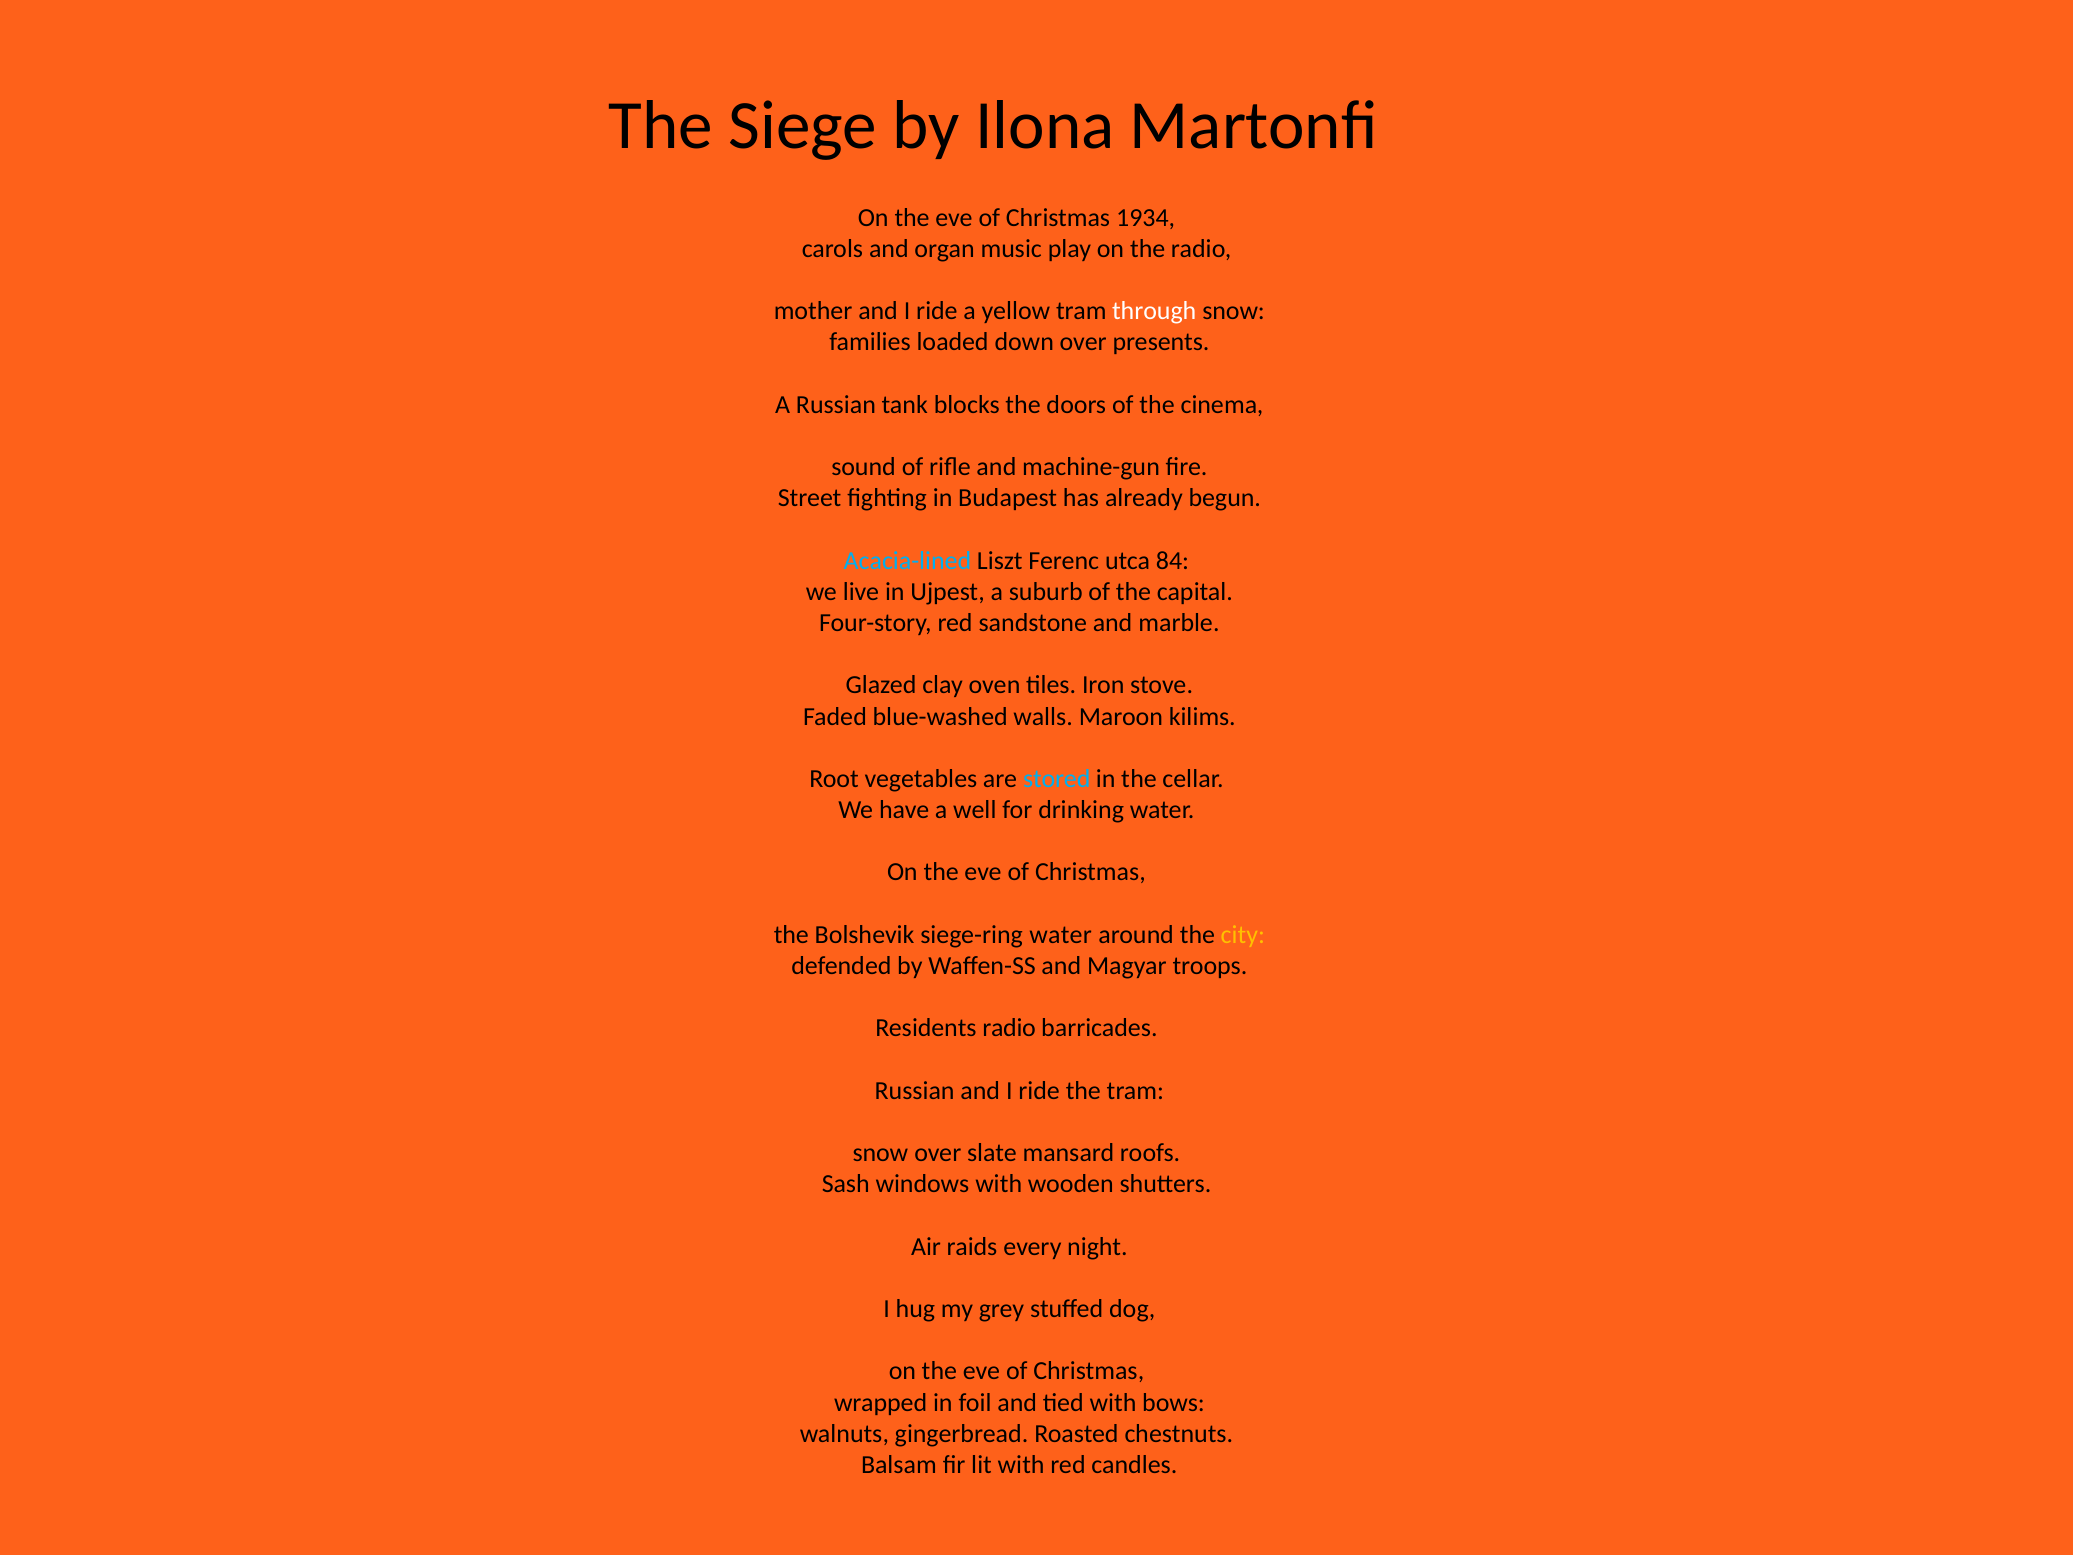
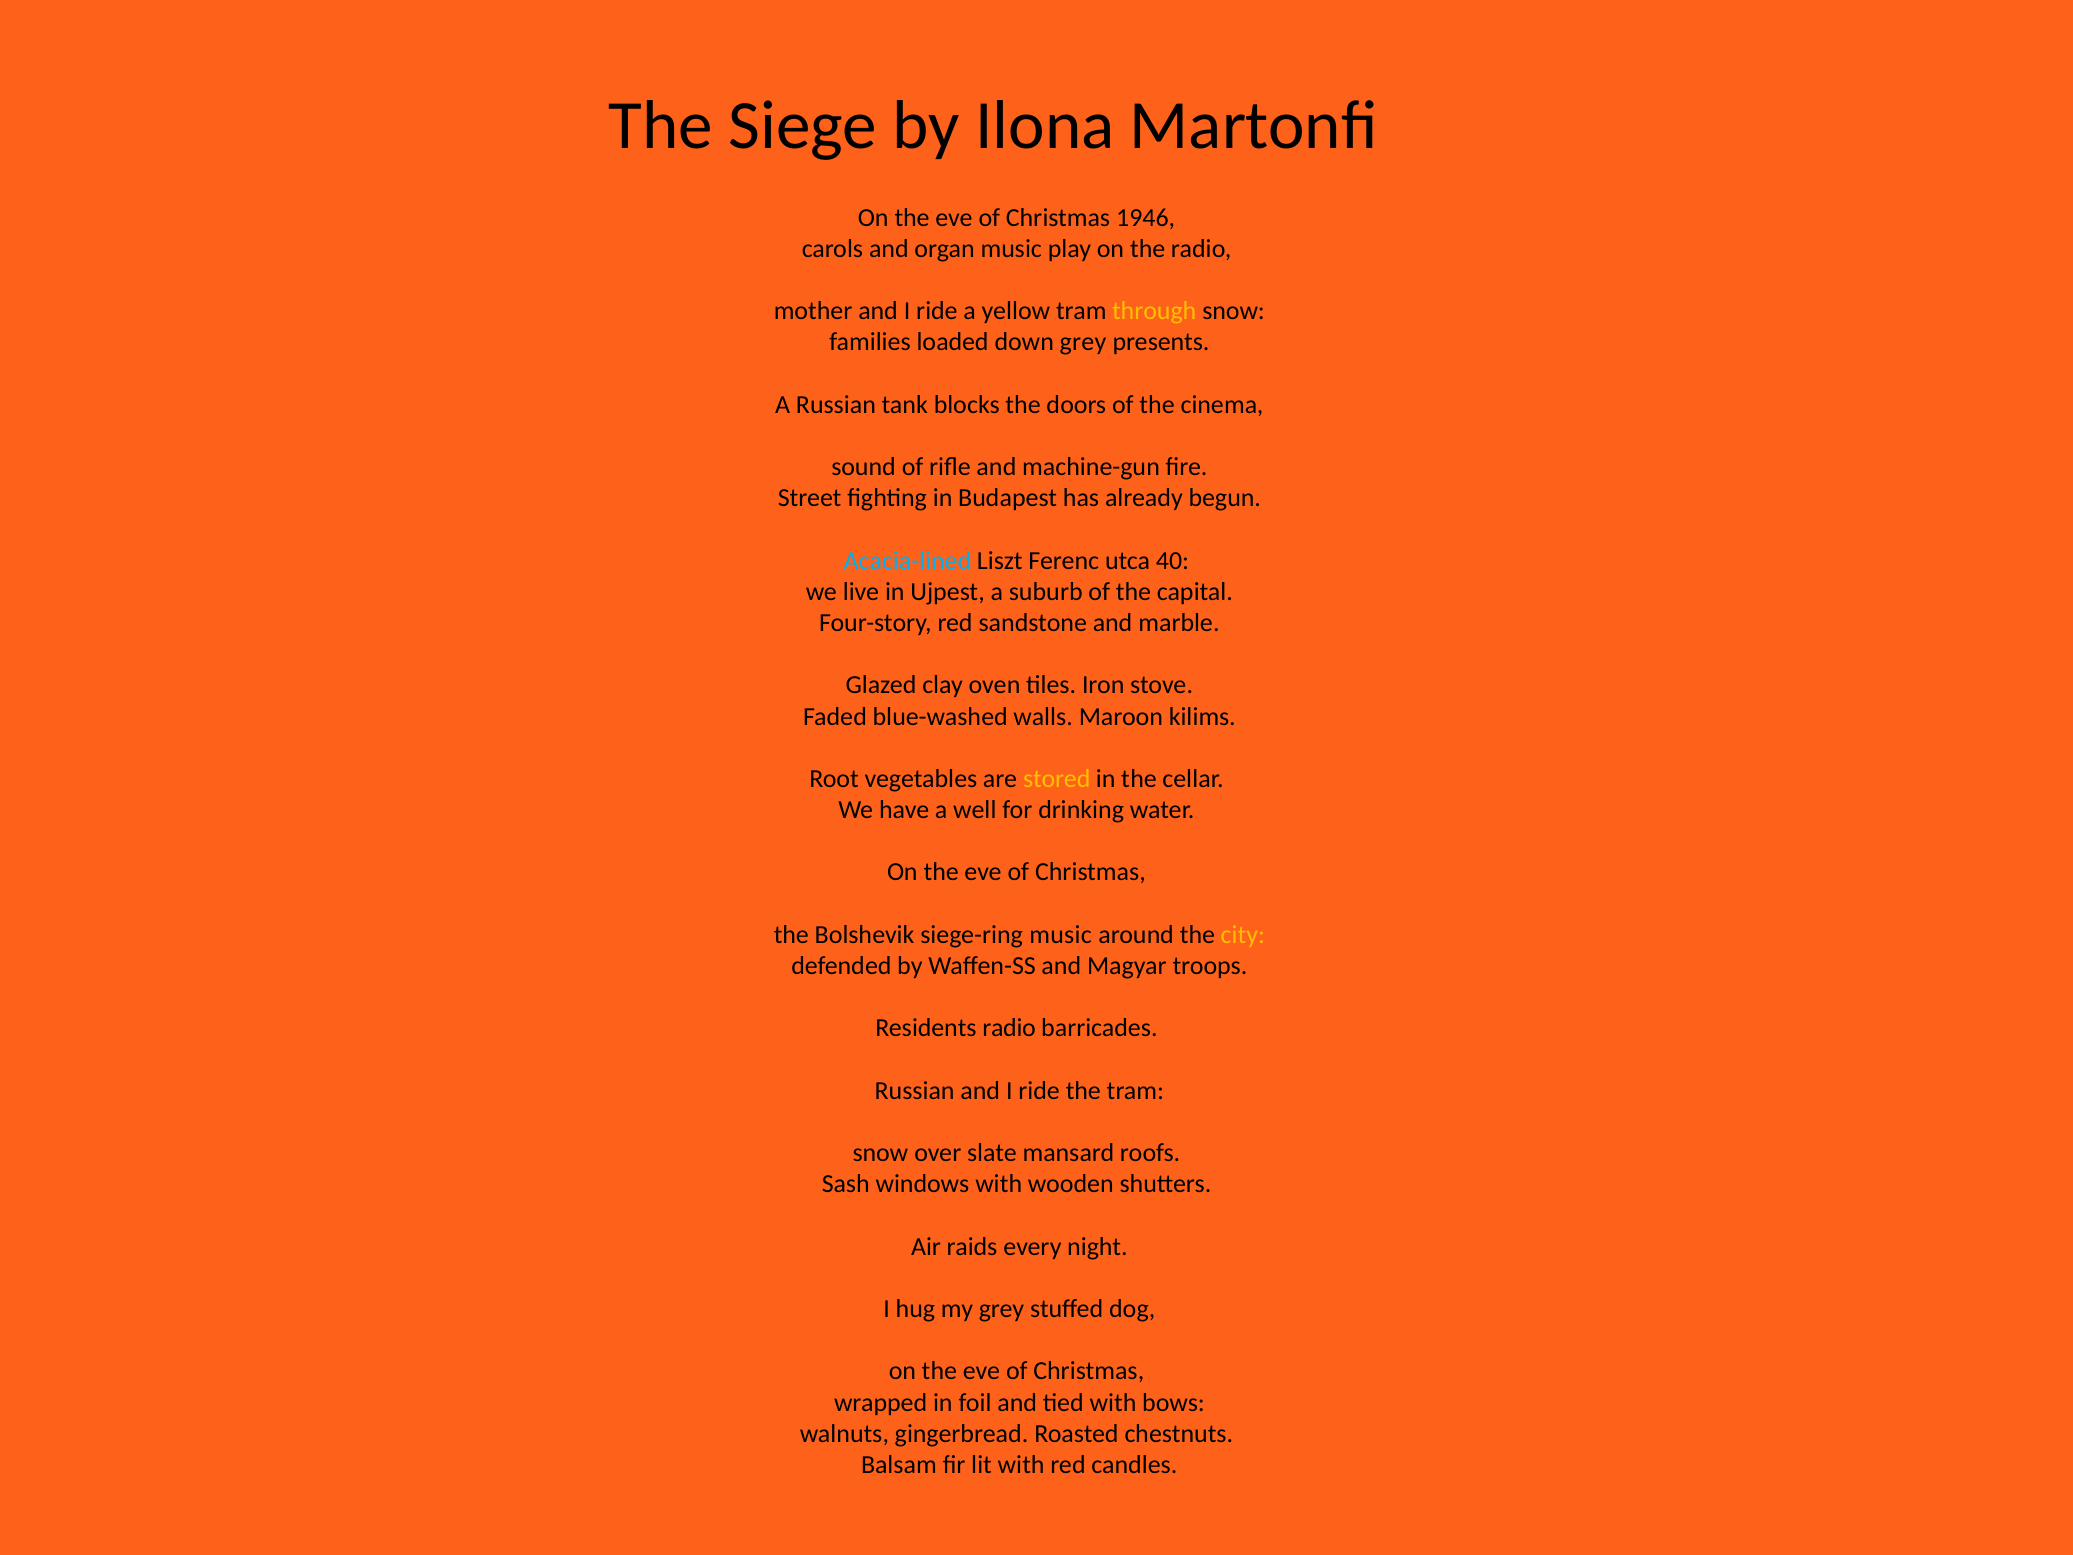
1934: 1934 -> 1946
through colour: white -> yellow
down over: over -> grey
84: 84 -> 40
stored colour: light blue -> yellow
siege-ring water: water -> music
